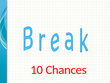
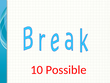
Chances: Chances -> Possible
